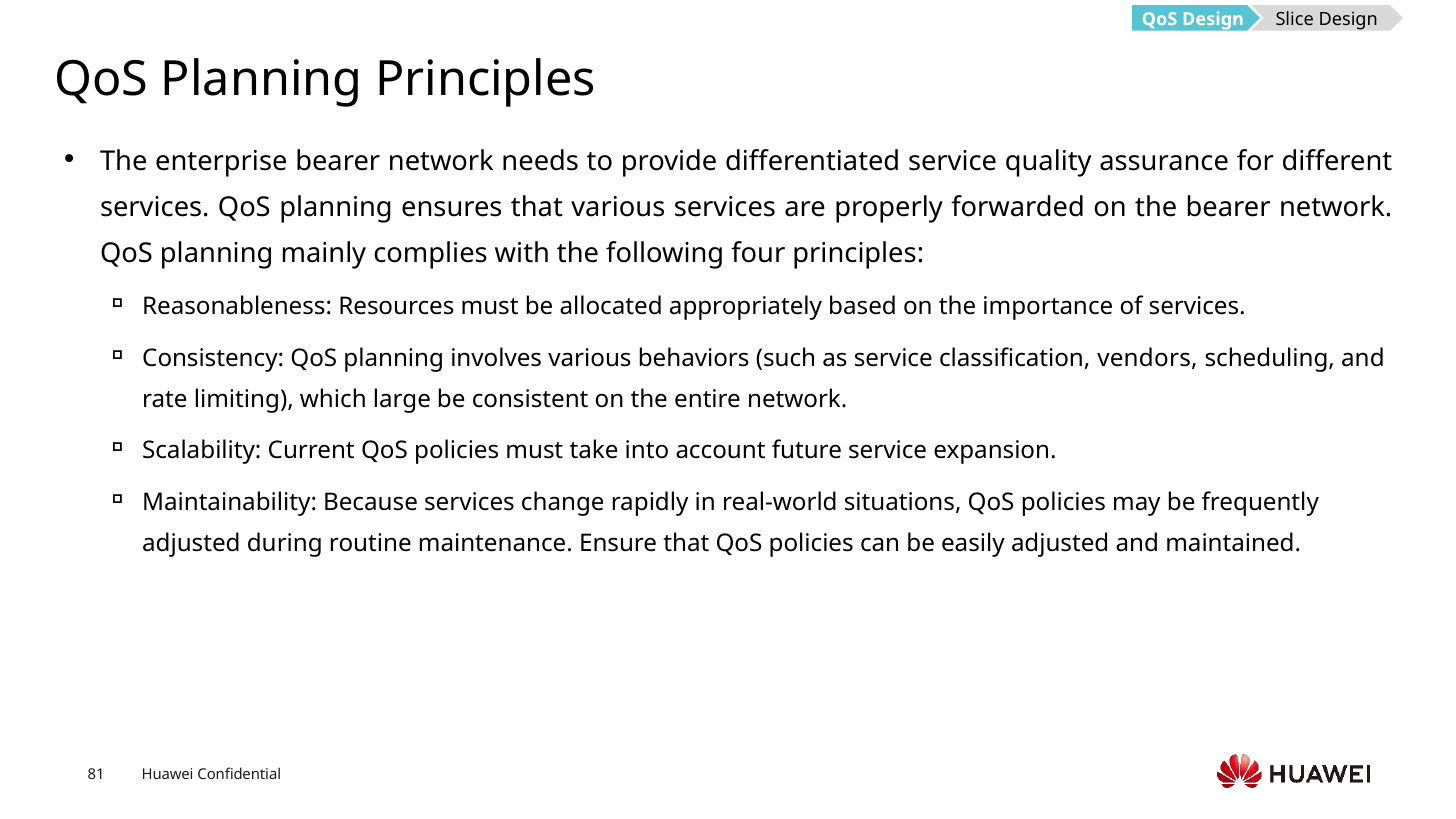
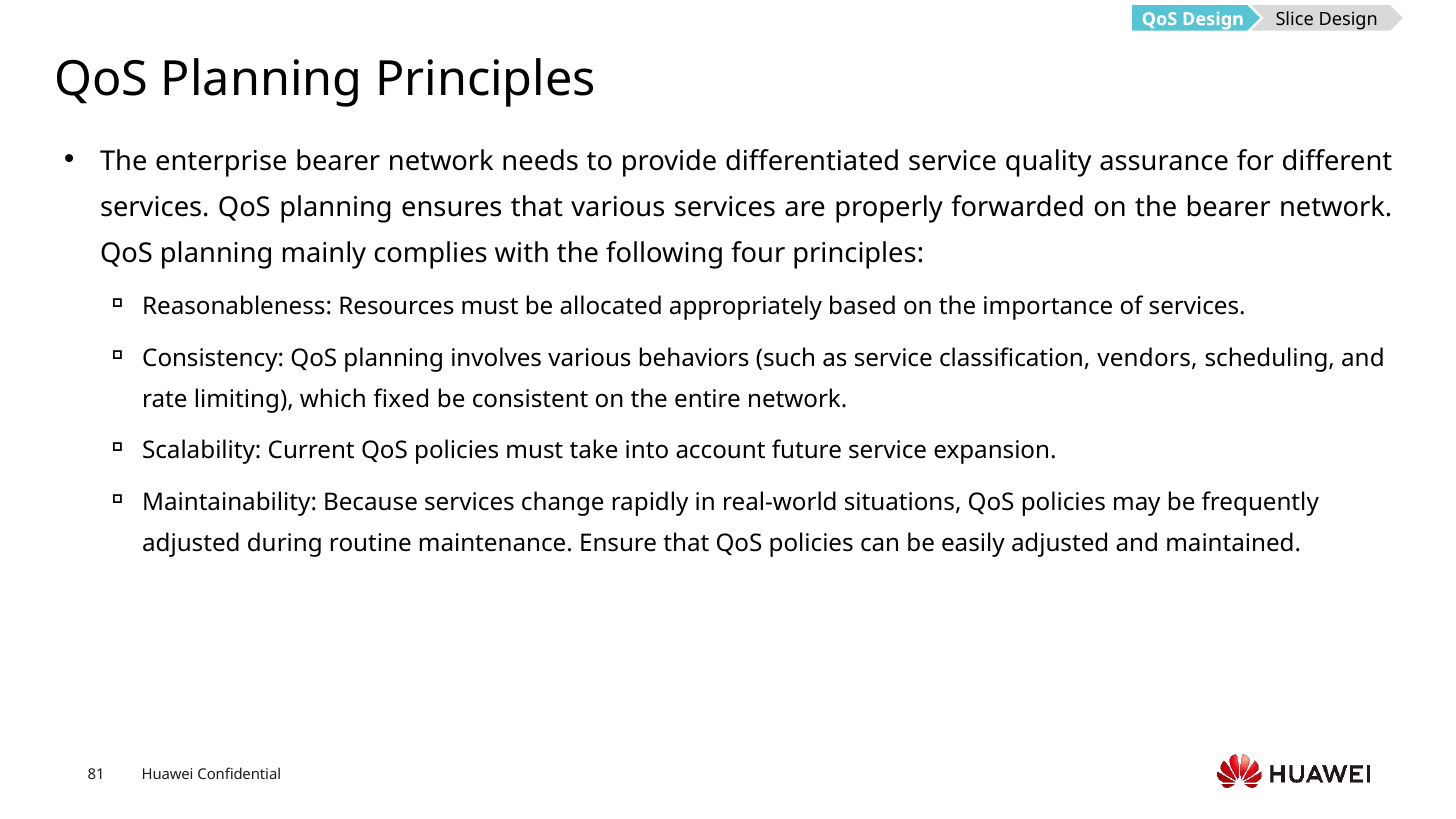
large: large -> fixed
